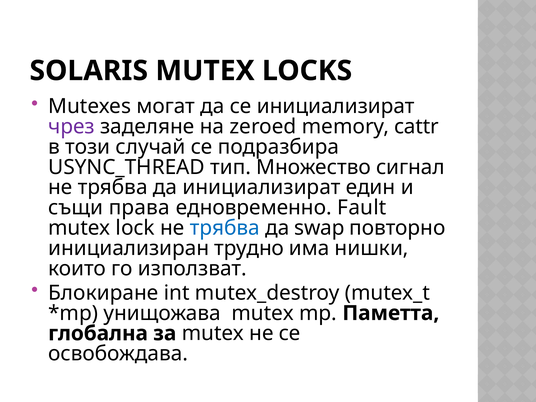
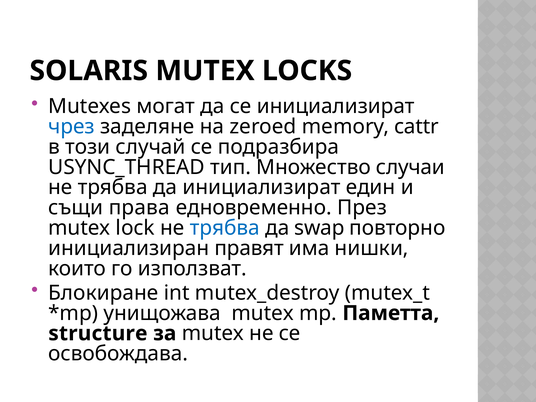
чрез colour: purple -> blue
сигнал: сигнал -> случаи
Fault: Fault -> През
трудно: трудно -> правят
глобална: глобална -> structure
